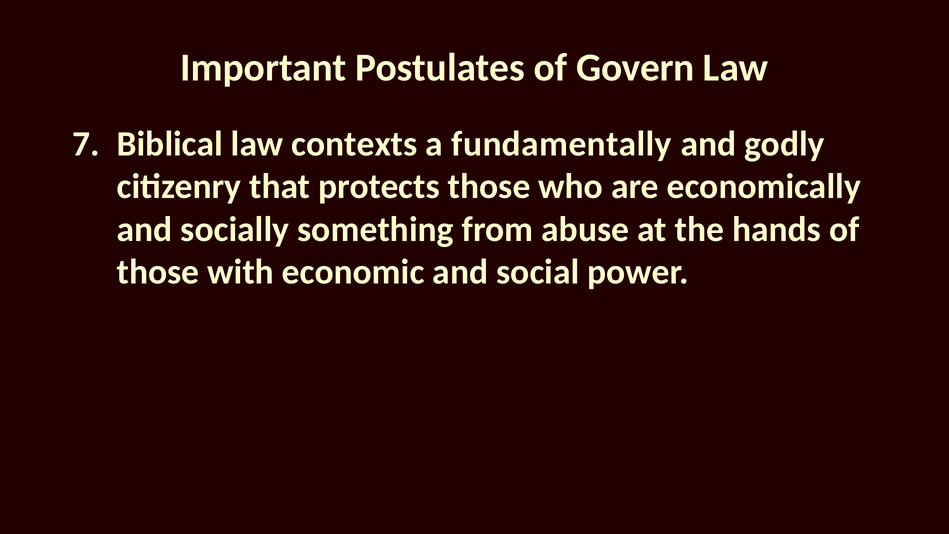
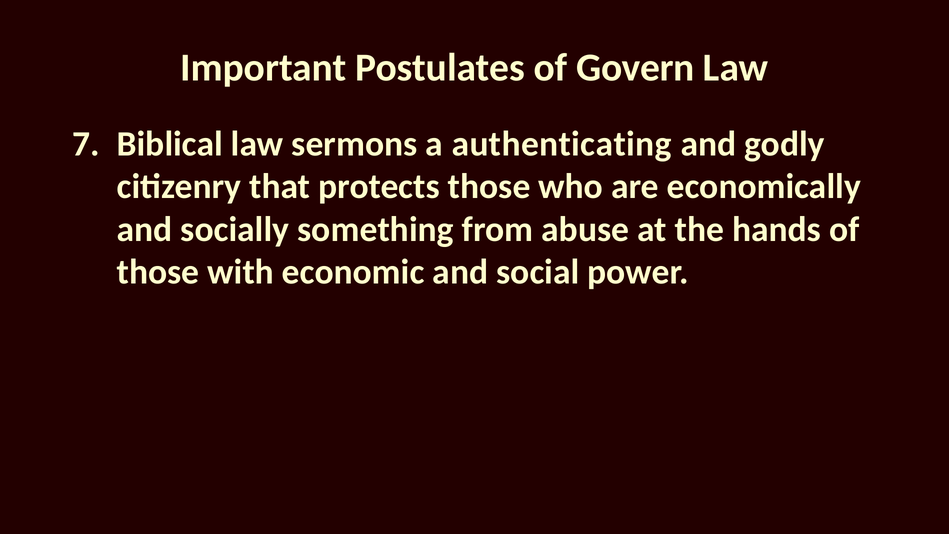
contexts: contexts -> sermons
fundamentally: fundamentally -> authenticating
